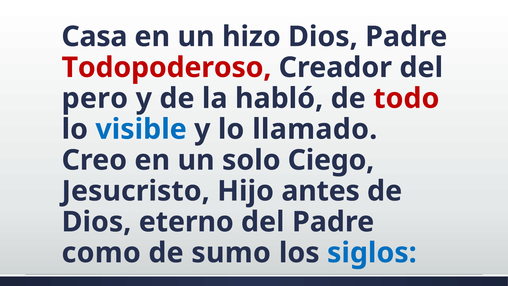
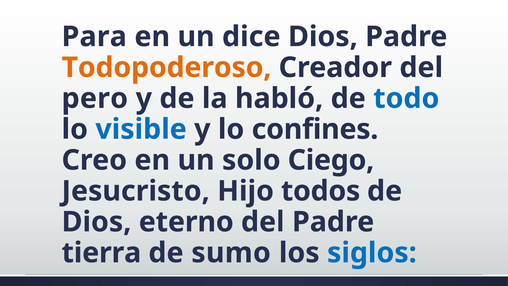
Casa: Casa -> Para
hizo: hizo -> dice
Todopoderoso colour: red -> orange
todo colour: red -> blue
llamado: llamado -> confines
antes: antes -> todos
como: como -> tierra
